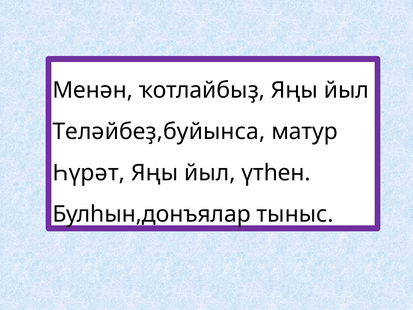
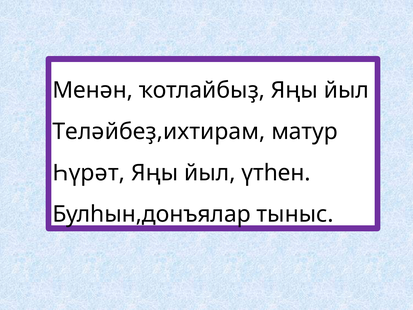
Теләйбеҙ,буйынса: Теләйбеҙ,буйынса -> Теләйбеҙ,ихтирам
